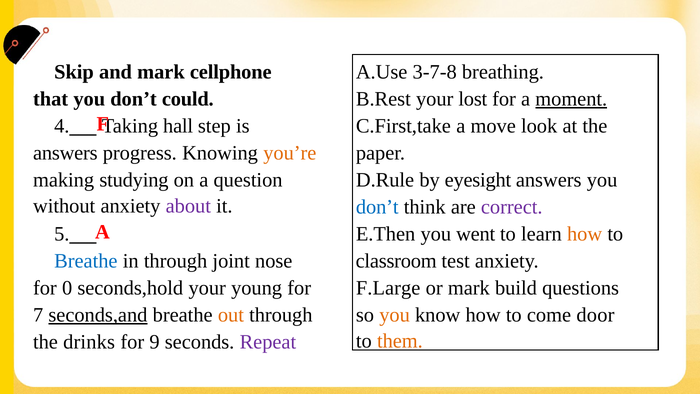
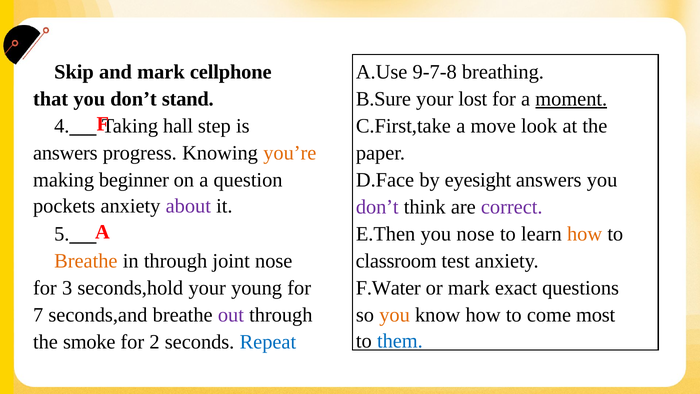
3-7-8: 3-7-8 -> 9-7-8
could: could -> stand
B.Rest: B.Rest -> B.Sure
studying: studying -> beginner
D.Rule: D.Rule -> D.Face
without: without -> pockets
don’t at (377, 207) colour: blue -> purple
you went: went -> nose
Breathe at (86, 261) colour: blue -> orange
F.Large: F.Large -> F.Water
build: build -> exact
0: 0 -> 3
door: door -> most
seconds,and underline: present -> none
out colour: orange -> purple
them colour: orange -> blue
drinks: drinks -> smoke
9: 9 -> 2
Repeat colour: purple -> blue
